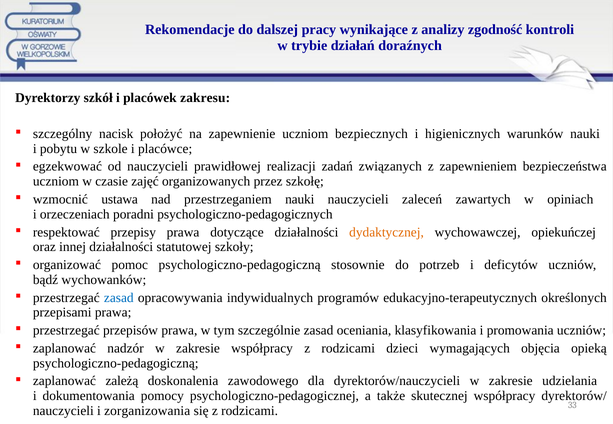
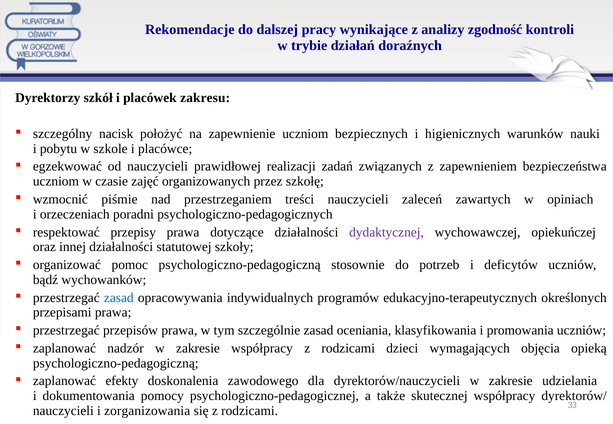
ustawa: ustawa -> piśmie
przestrzeganiem nauki: nauki -> treści
dydaktycznej colour: orange -> purple
zależą: zależą -> efekty
